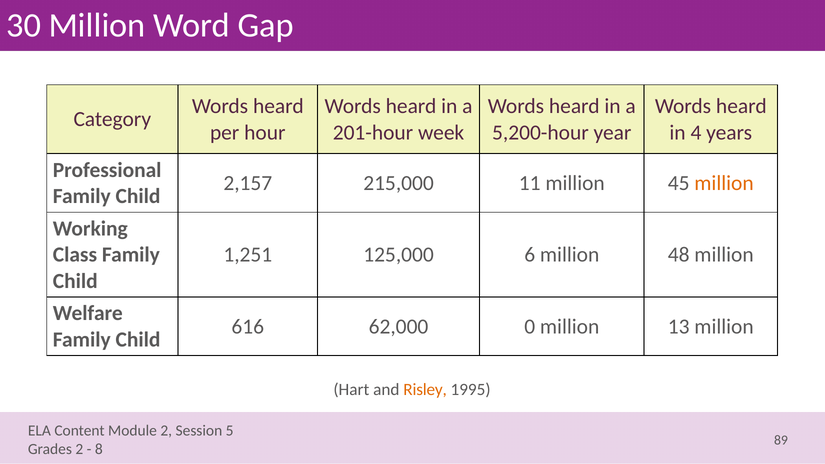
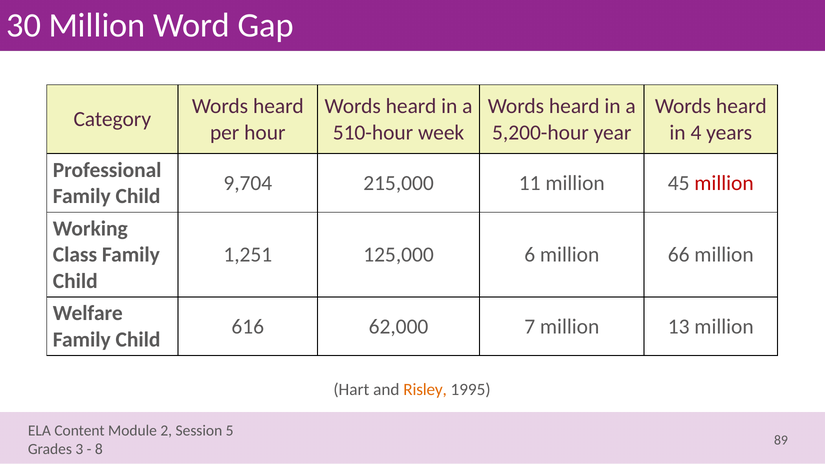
201-hour: 201-hour -> 510-hour
2,157: 2,157 -> 9,704
million at (724, 183) colour: orange -> red
48: 48 -> 66
0: 0 -> 7
2 at (79, 449): 2 -> 3
